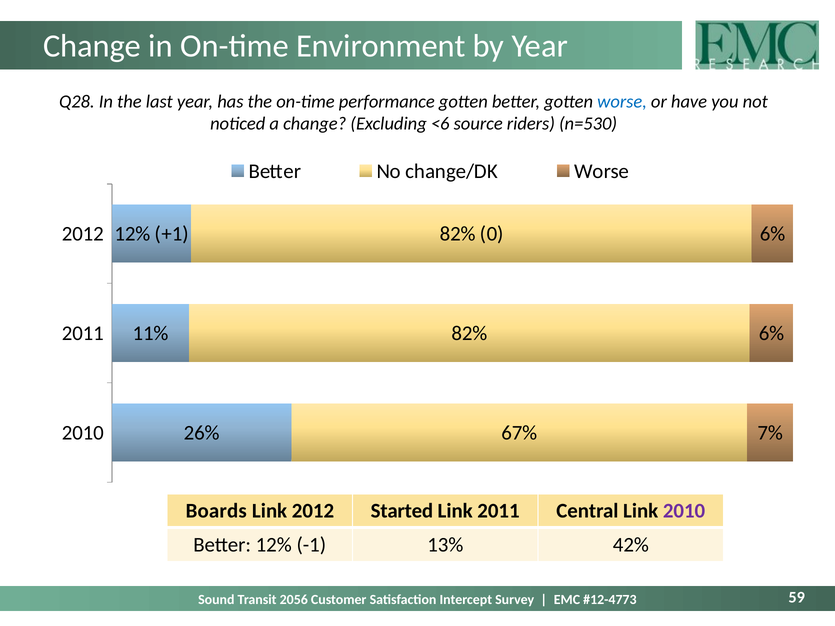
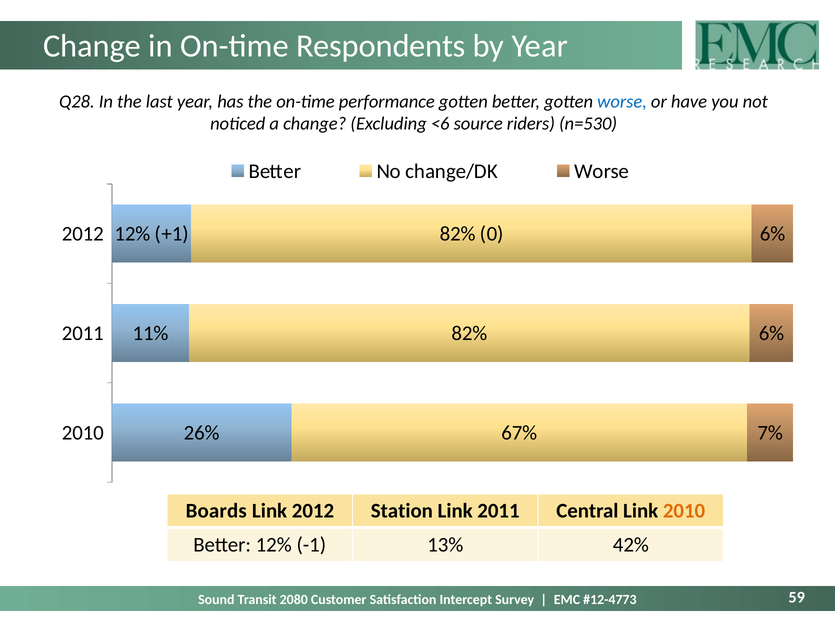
Environment: Environment -> Respondents
Started: Started -> Station
2010 at (684, 511) colour: purple -> orange
2056: 2056 -> 2080
